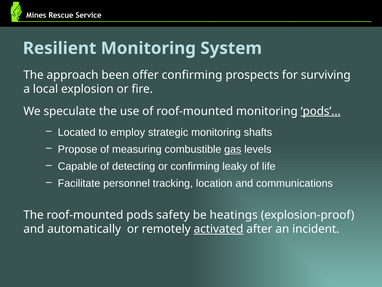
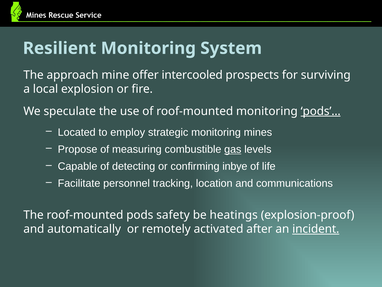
been: been -> mine
offer confirming: confirming -> intercooled
shafts: shafts -> mines
leaky: leaky -> inbye
activated underline: present -> none
incident underline: none -> present
